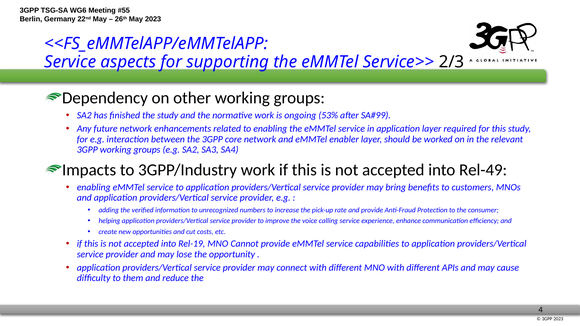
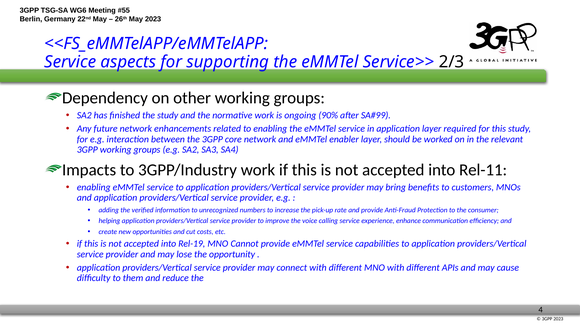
53%: 53% -> 90%
Rel-49: Rel-49 -> Rel-11
